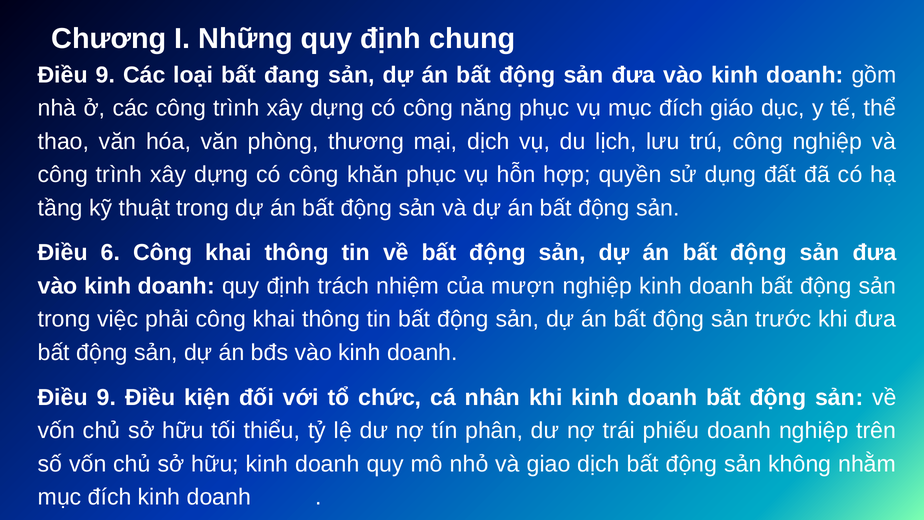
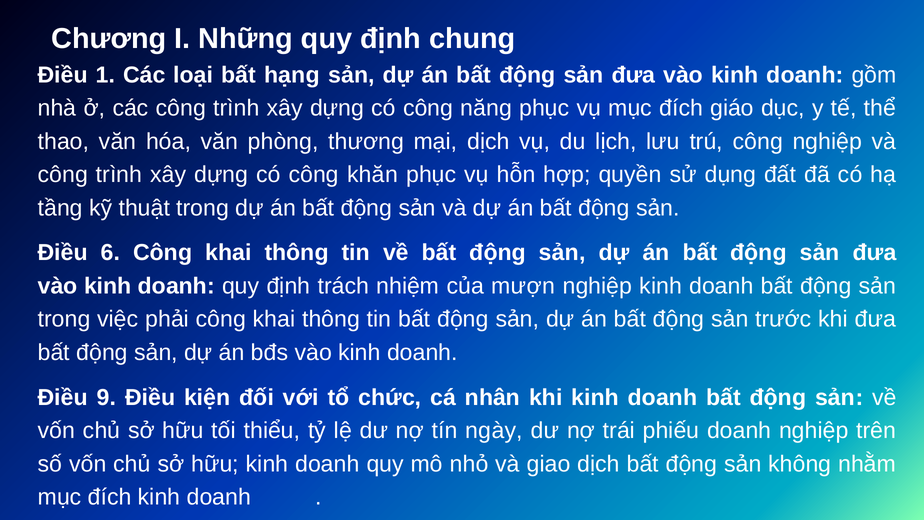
9 at (105, 75): 9 -> 1
đang: đang -> hạng
phân: phân -> ngày
